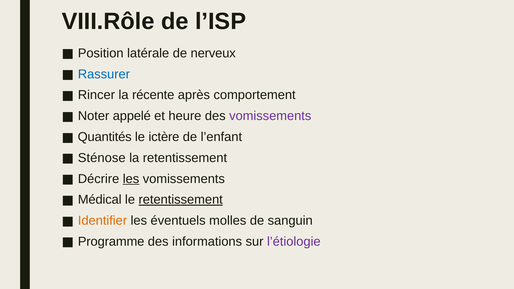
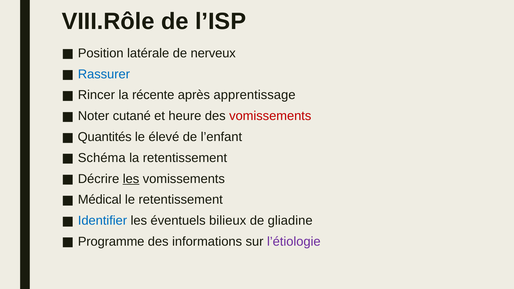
comportement: comportement -> apprentissage
appelé: appelé -> cutané
vomissements at (270, 116) colour: purple -> red
ictère: ictère -> élevé
Sténose: Sténose -> Schéma
retentissement at (181, 200) underline: present -> none
Identifier colour: orange -> blue
molles: molles -> bilieux
sanguin: sanguin -> gliadine
